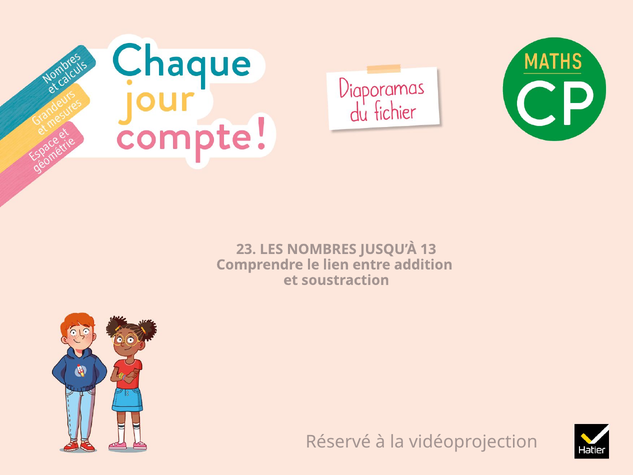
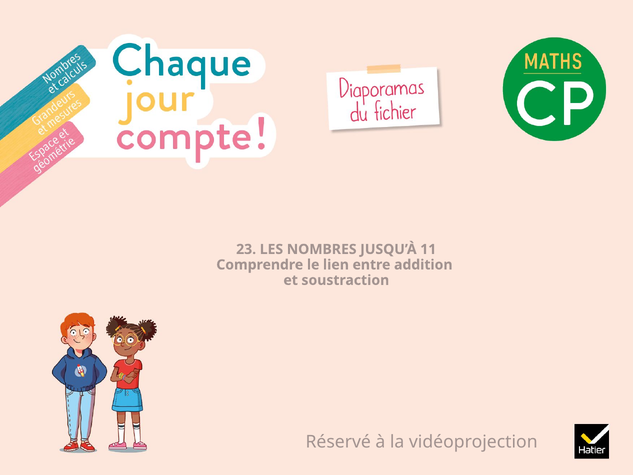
13: 13 -> 11
